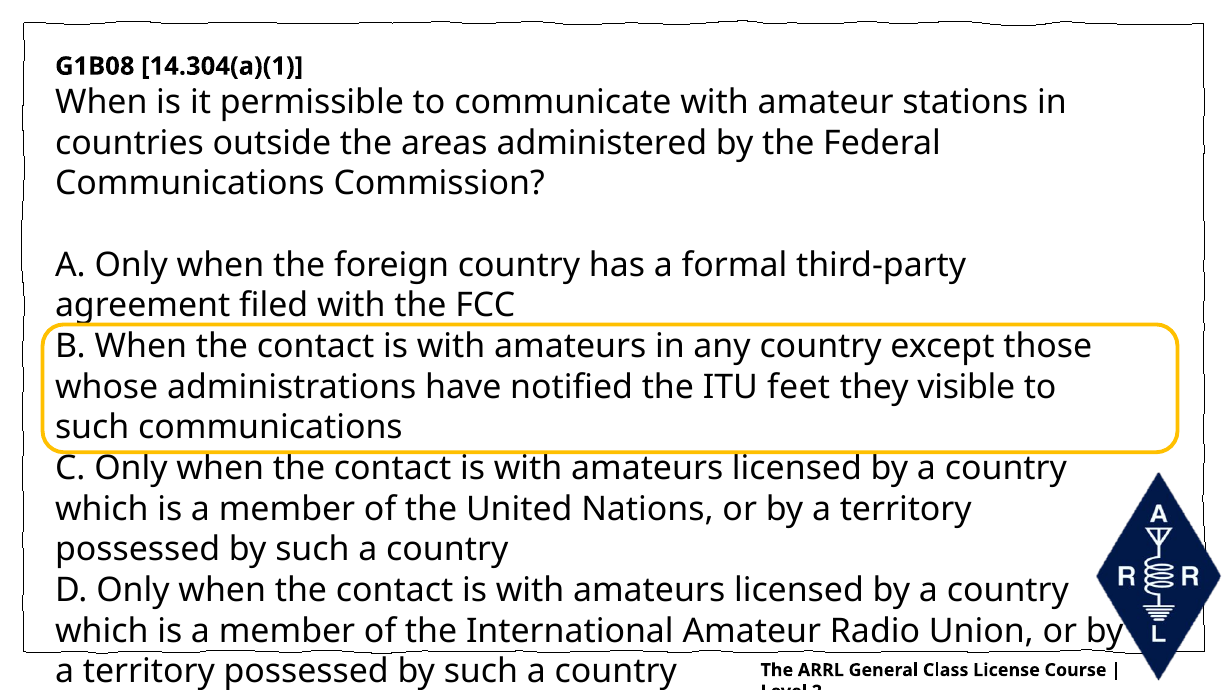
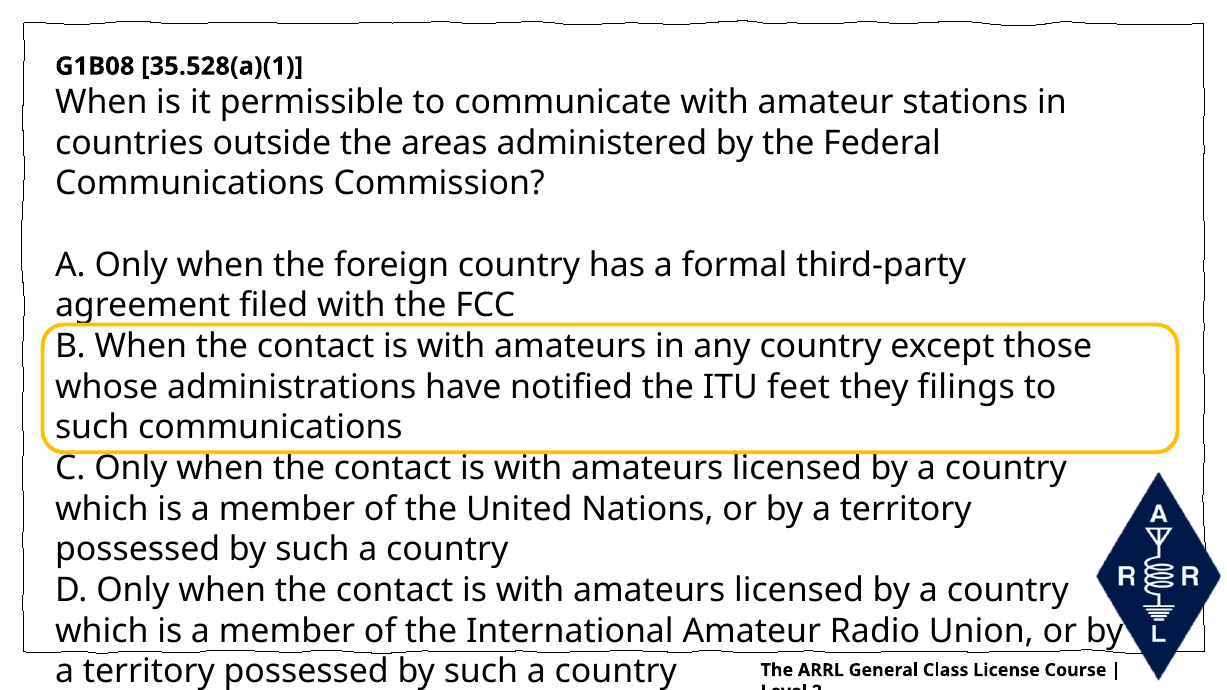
14.304(a)(1: 14.304(a)(1 -> 35.528(a)(1
visible: visible -> filings
